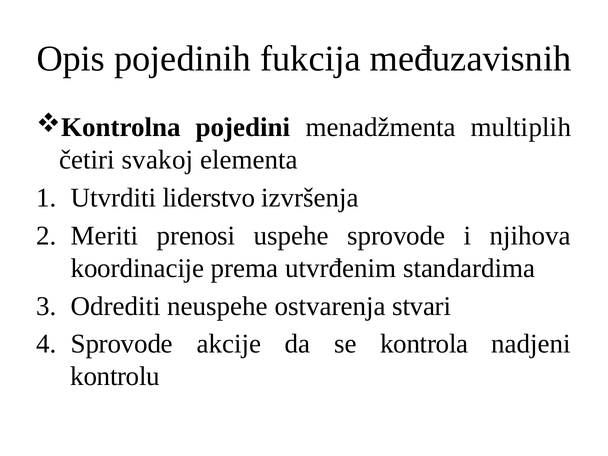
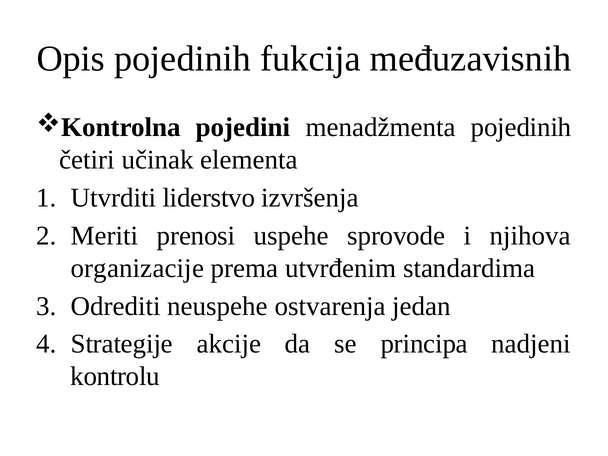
menadžmenta multiplih: multiplih -> pojedinih
svakoj: svakoj -> učinak
koordinacije: koordinacije -> organizacije
stvari: stvari -> jedan
Sprovode at (122, 344): Sprovode -> Strategije
kontrola: kontrola -> principa
